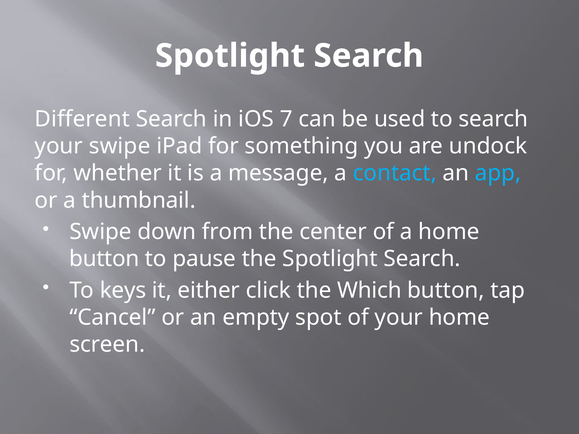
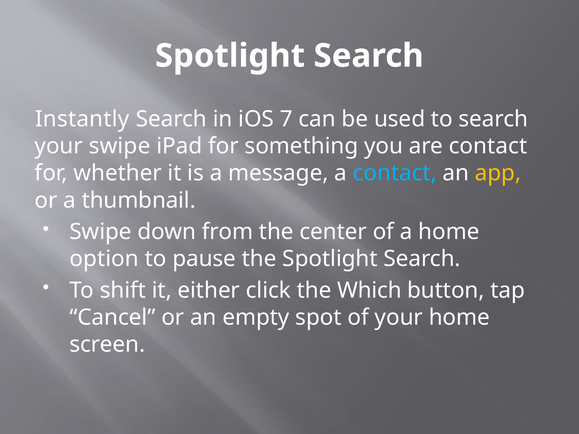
Different: Different -> Instantly
are undock: undock -> contact
app colour: light blue -> yellow
button at (104, 259): button -> option
keys: keys -> shift
